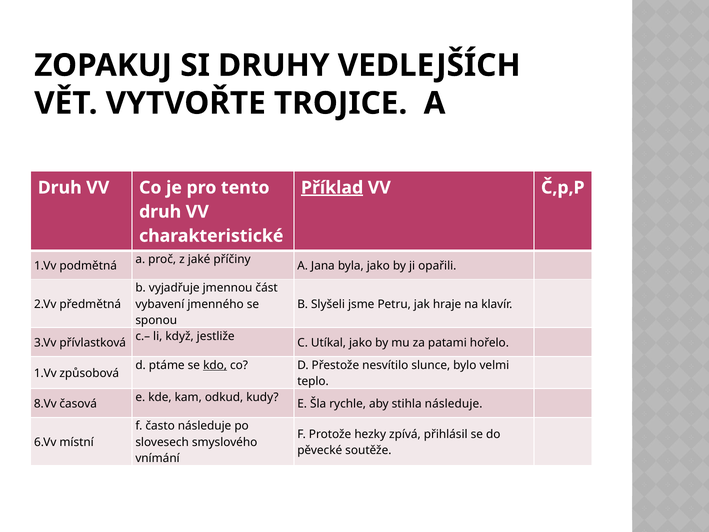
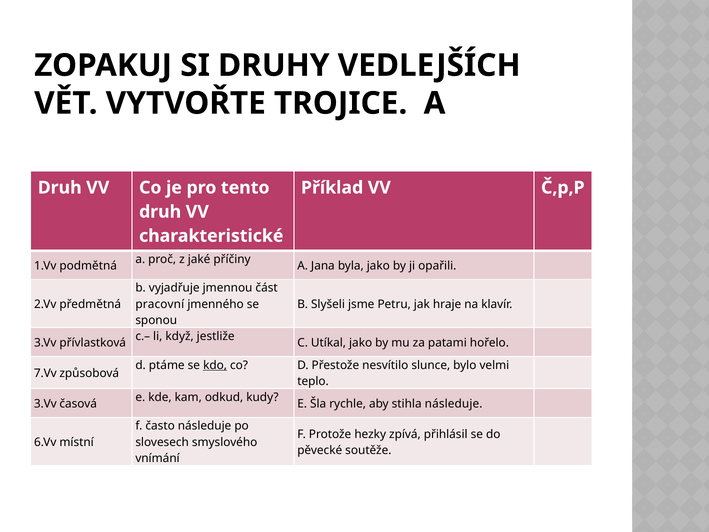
Příklad underline: present -> none
vybavení: vybavení -> pracovní
1.Vv at (45, 373): 1.Vv -> 7.Vv
8.Vv at (45, 403): 8.Vv -> 3.Vv
